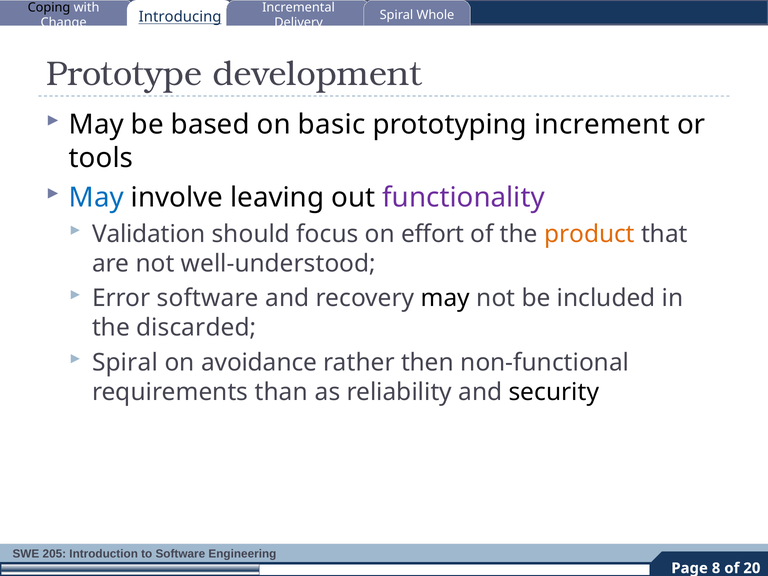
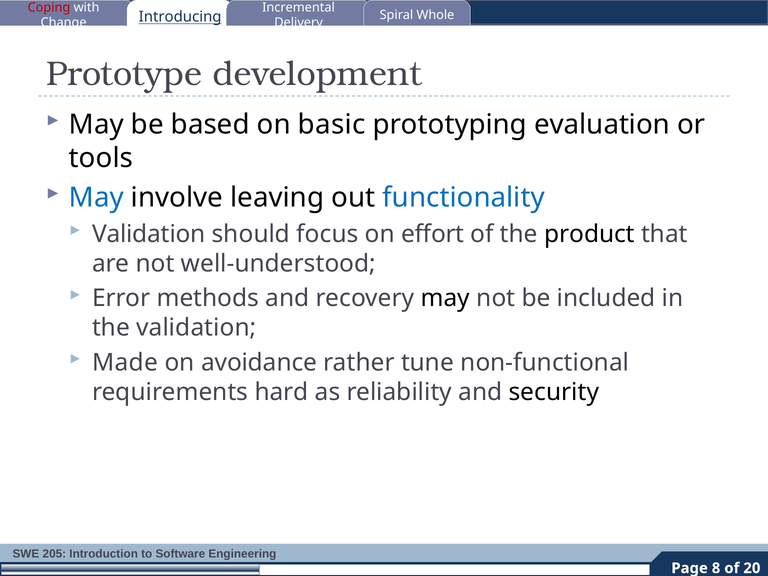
Coping colour: black -> red
increment: increment -> evaluation
functionality colour: purple -> blue
product colour: orange -> black
Error software: software -> methods
the discarded: discarded -> validation
Spiral at (125, 363): Spiral -> Made
then: then -> tune
than: than -> hard
